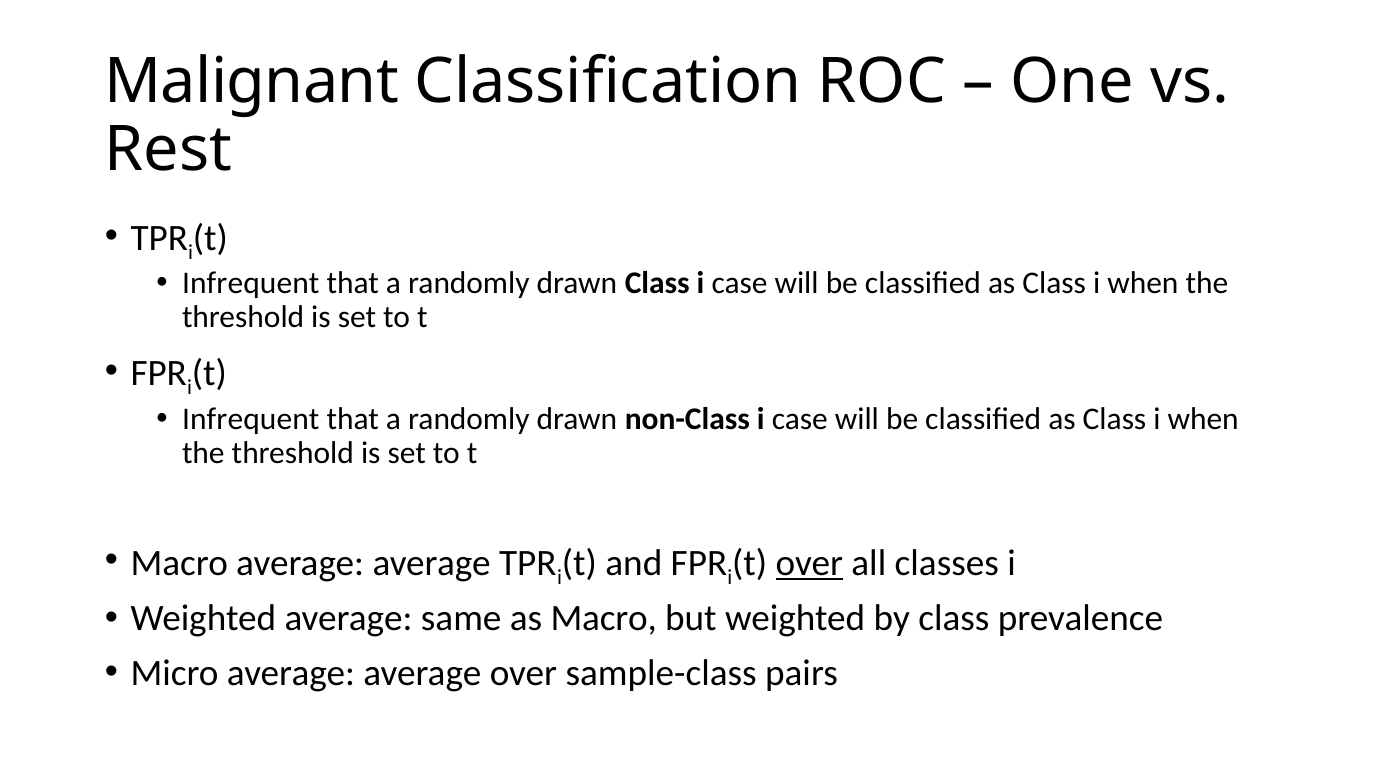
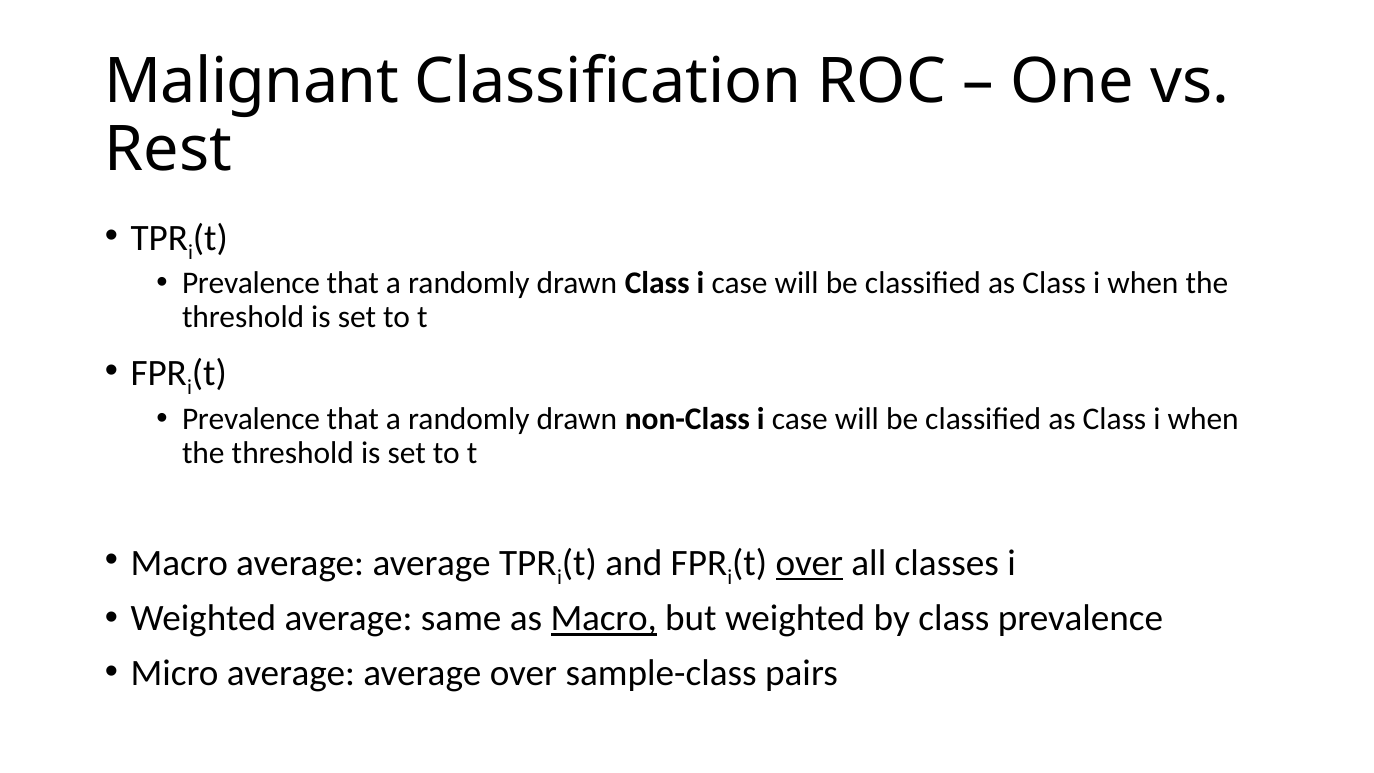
Infrequent at (251, 283): Infrequent -> Prevalence
Infrequent at (251, 419): Infrequent -> Prevalence
Macro at (604, 618) underline: none -> present
